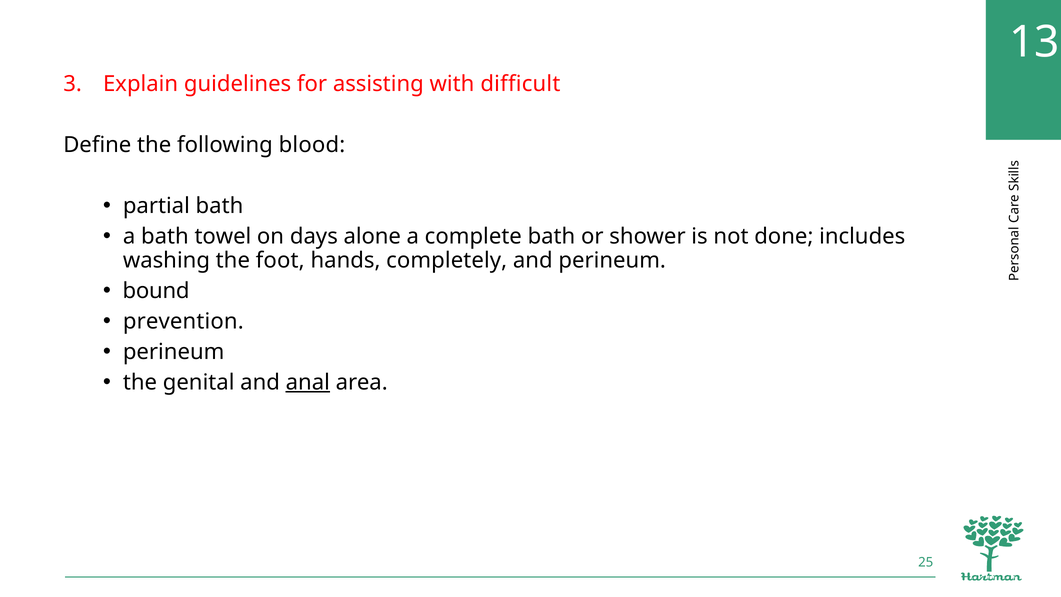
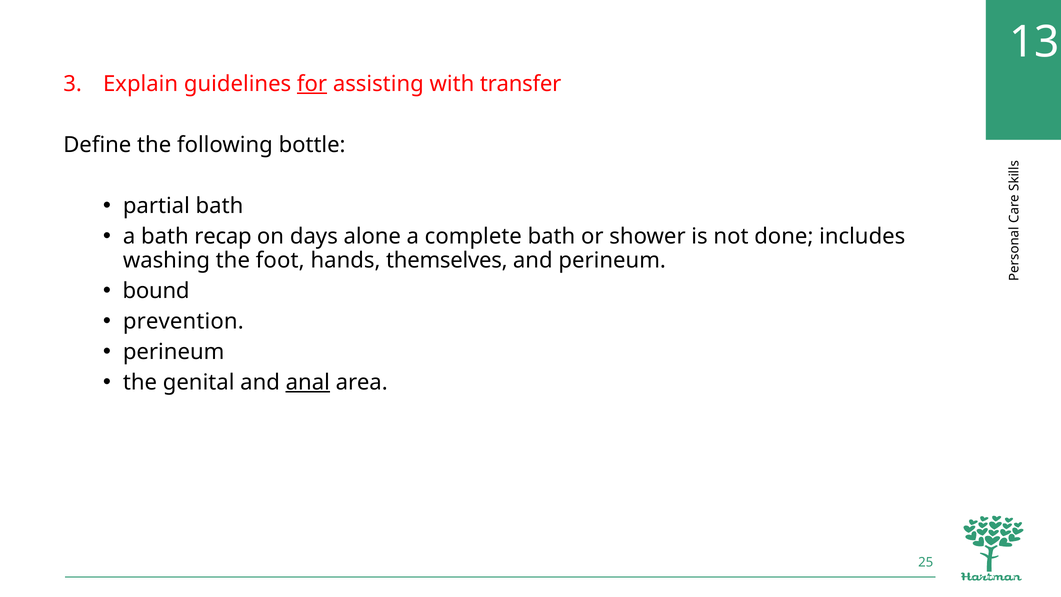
for underline: none -> present
difficult: difficult -> transfer
blood: blood -> bottle
towel: towel -> recap
completely: completely -> themselves
